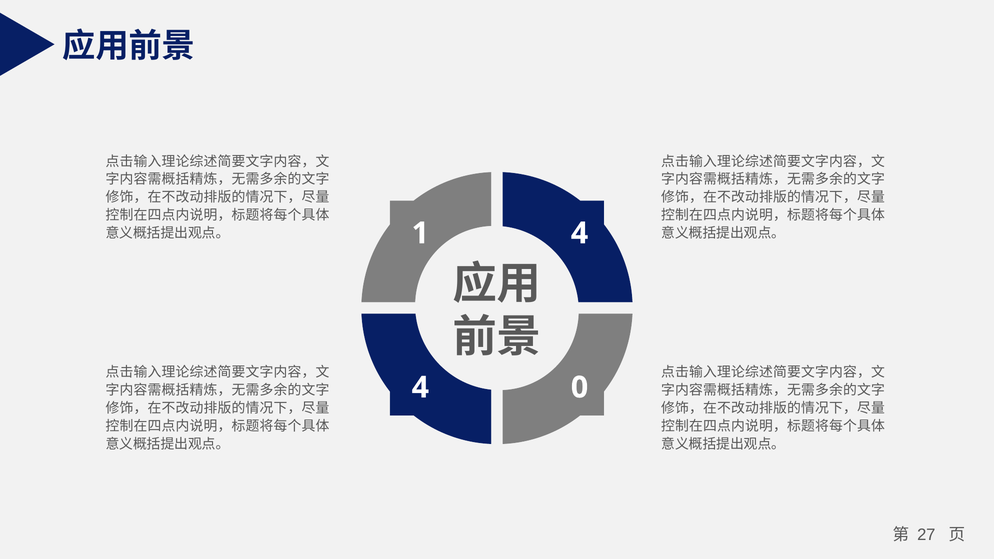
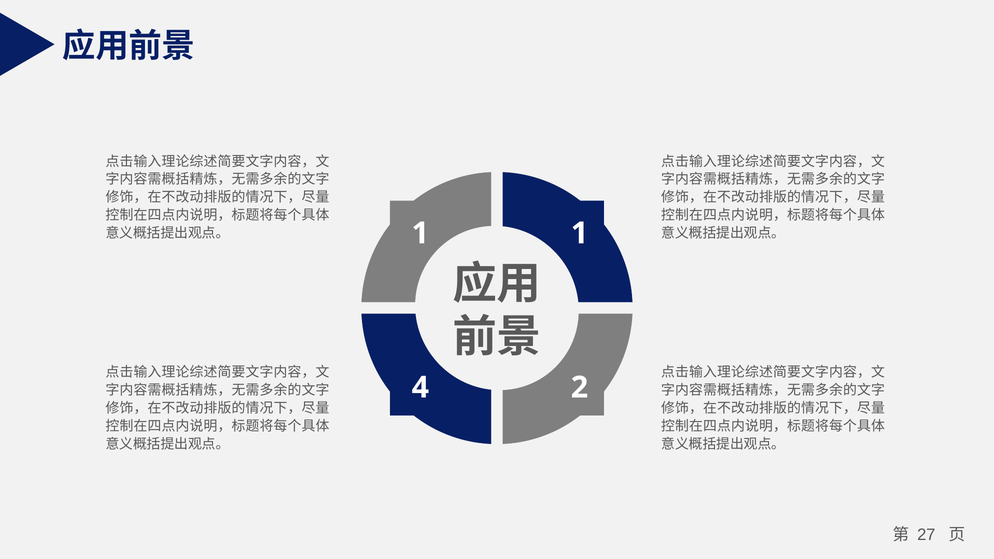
1 4: 4 -> 1
0: 0 -> 2
